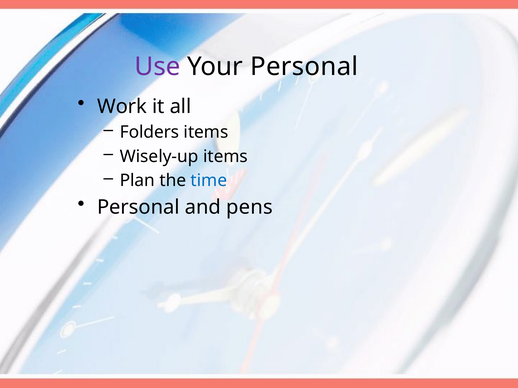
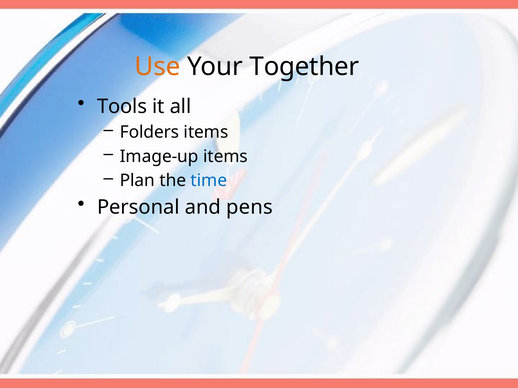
Use colour: purple -> orange
Your Personal: Personal -> Together
Work: Work -> Tools
Wisely-up: Wisely-up -> Image-up
